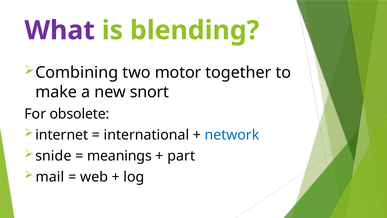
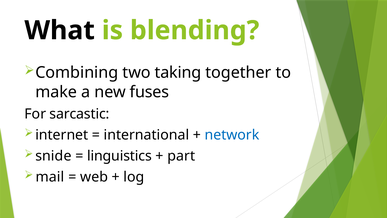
What colour: purple -> black
motor: motor -> taking
snort: snort -> fuses
obsolete: obsolete -> sarcastic
meanings: meanings -> linguistics
